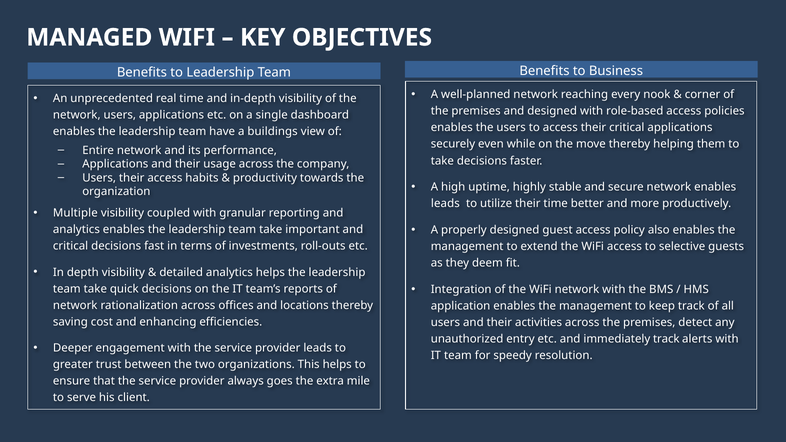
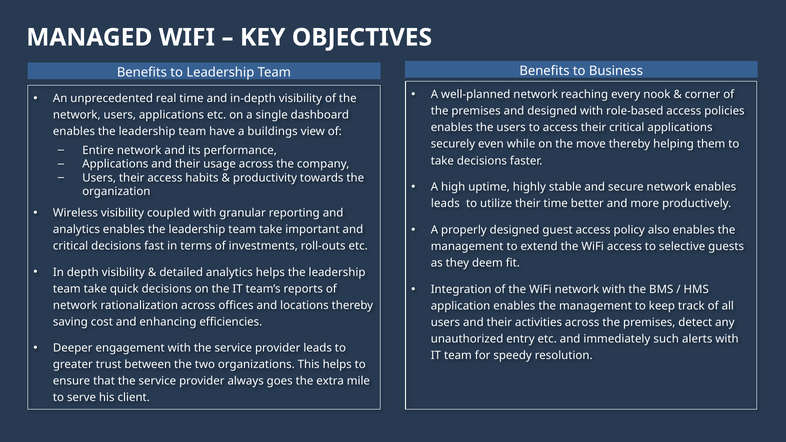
Multiple: Multiple -> Wireless
immediately track: track -> such
